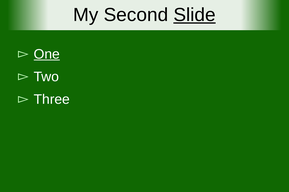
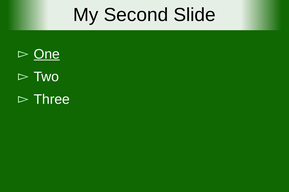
Slide underline: present -> none
